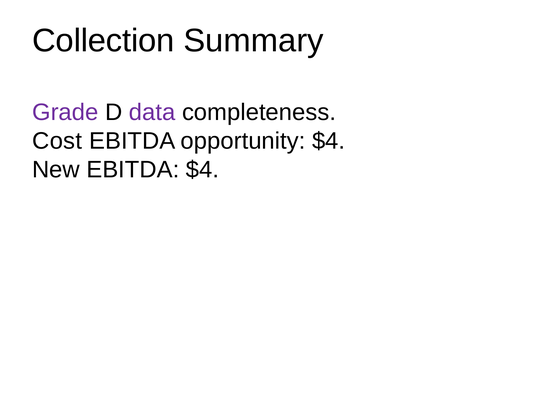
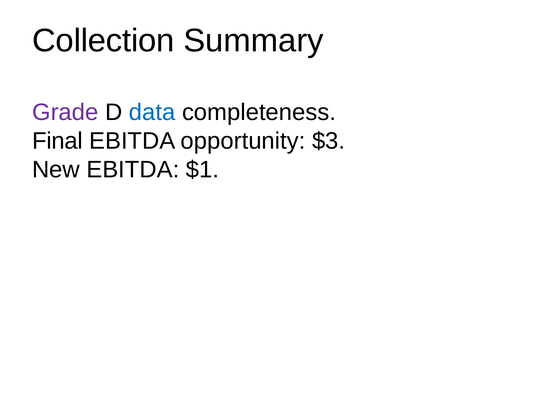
data colour: purple -> blue
Cost: Cost -> Final
opportunity $4: $4 -> $3
EBITDA $4: $4 -> $1
